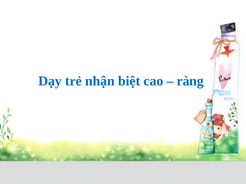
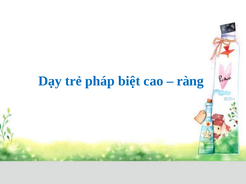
nhận: nhận -> pháp
